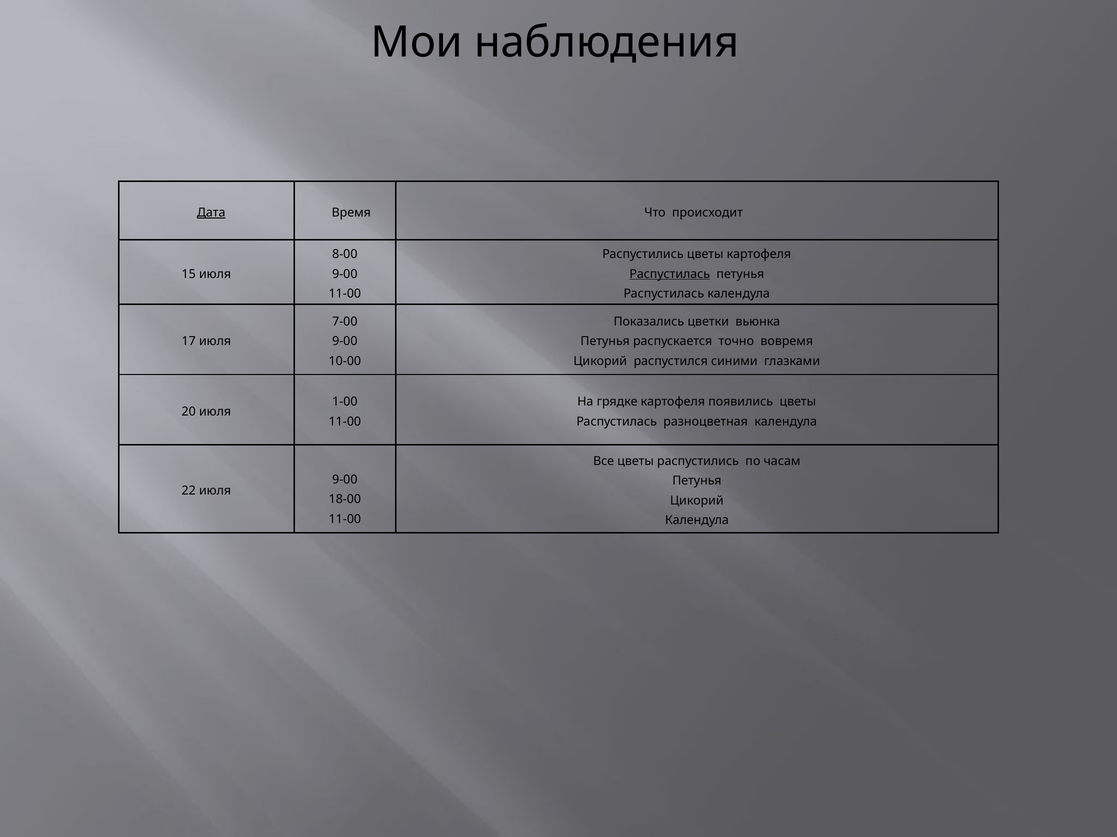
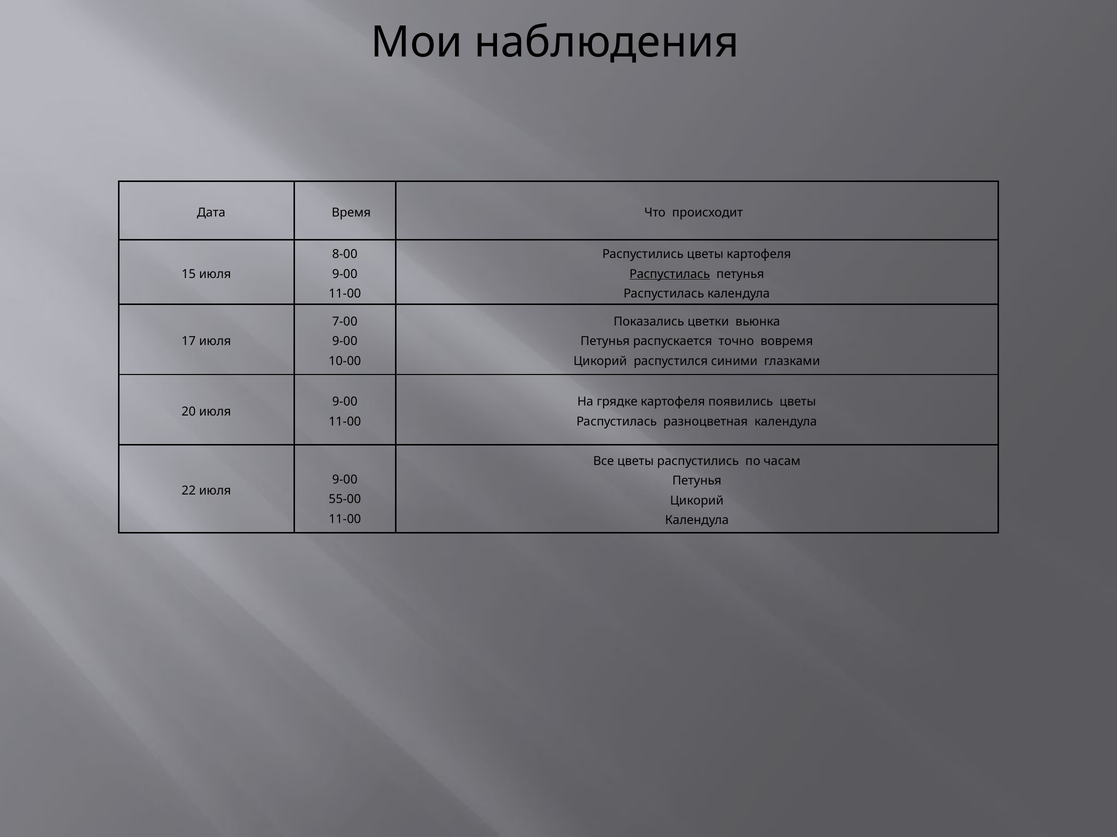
Дата underline: present -> none
1-00 at (345, 402): 1-00 -> 9-00
18-00: 18-00 -> 55-00
